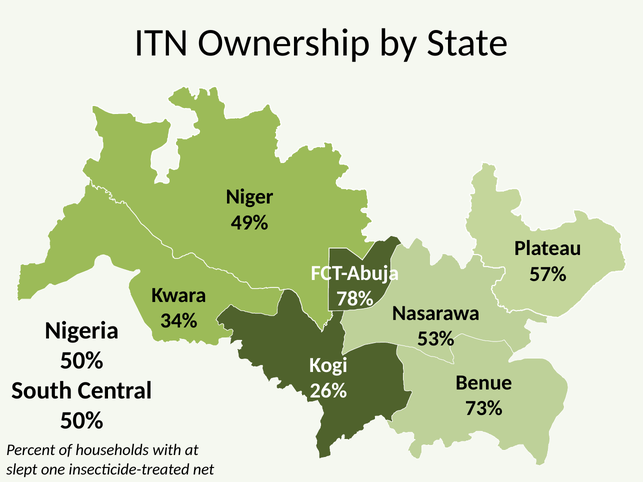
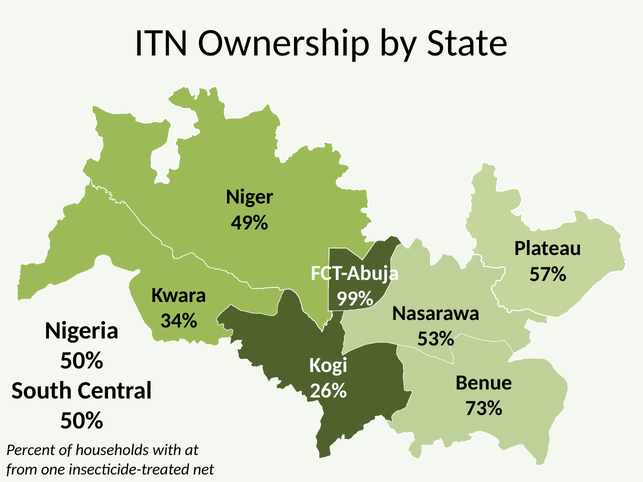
78%: 78% -> 99%
slept: slept -> from
